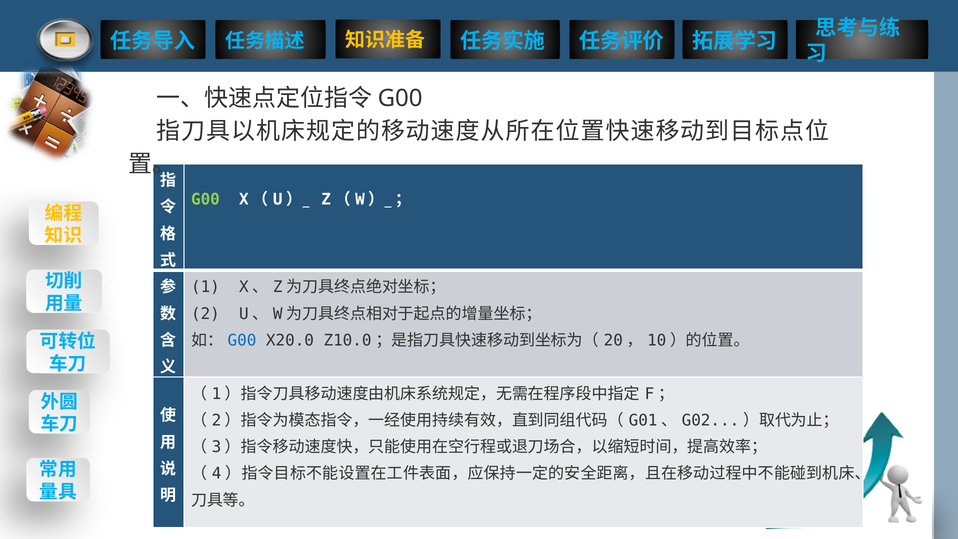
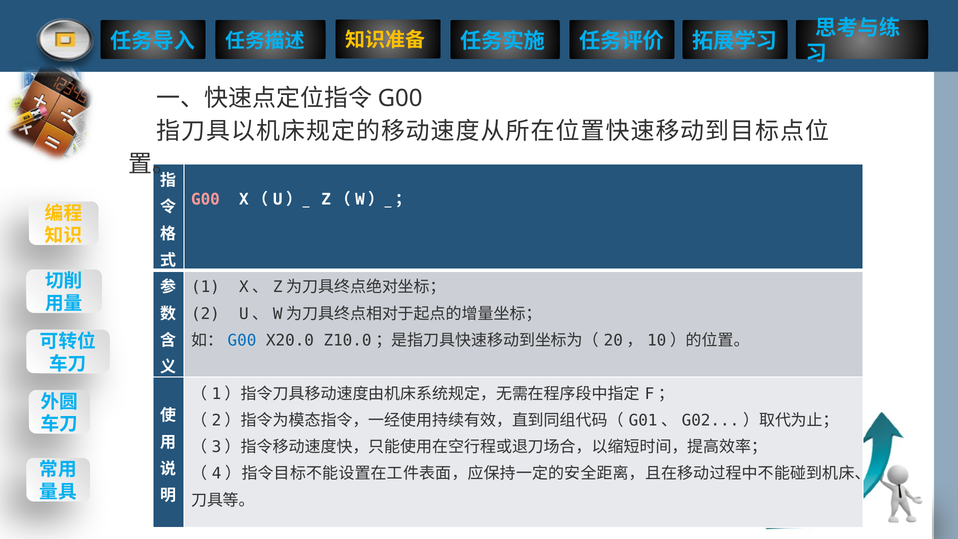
G00 at (205, 199) colour: light green -> pink
